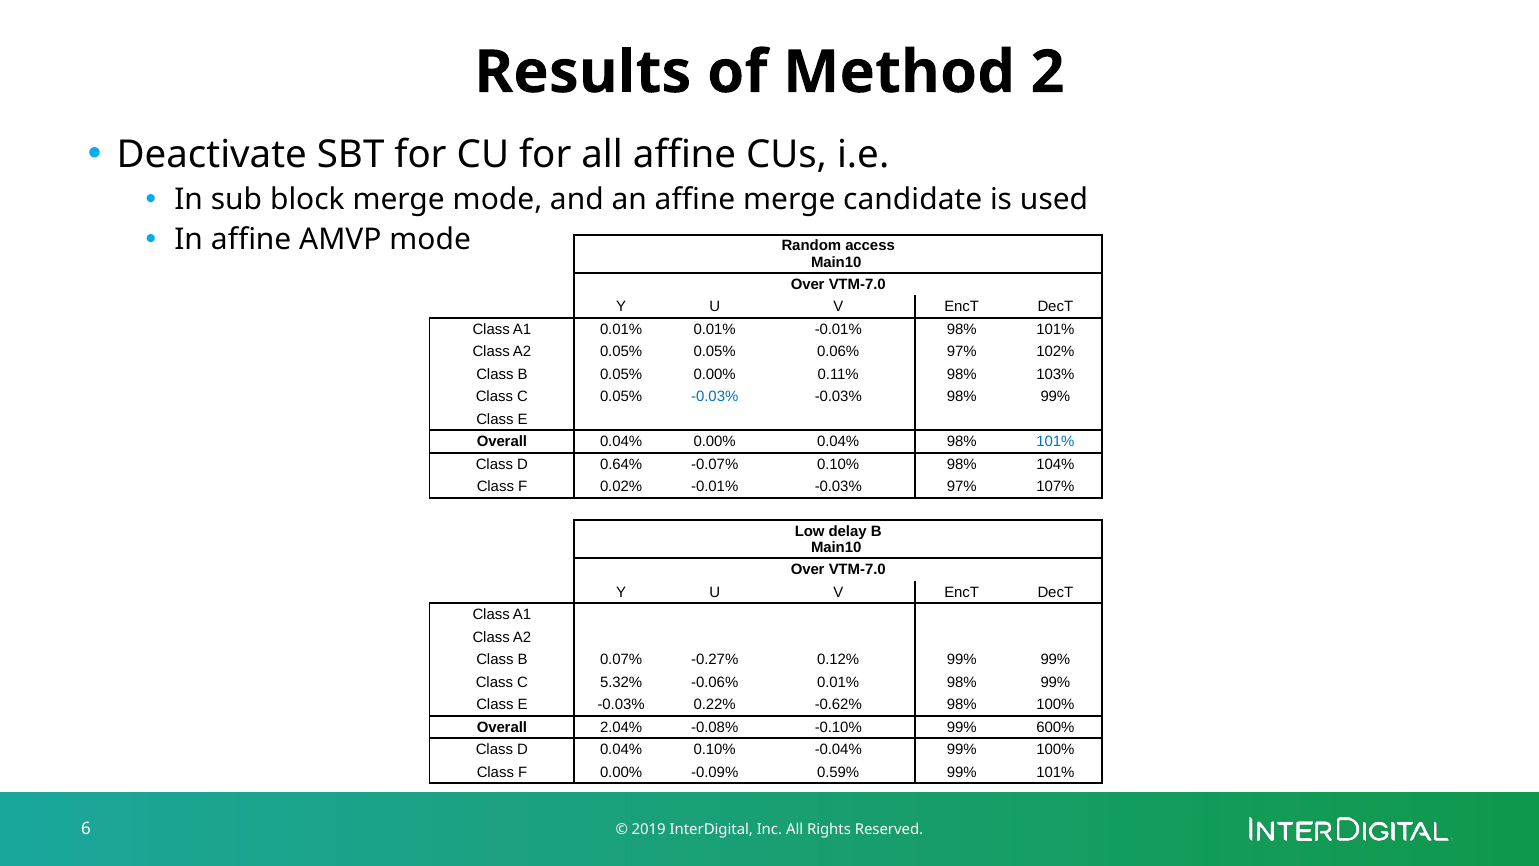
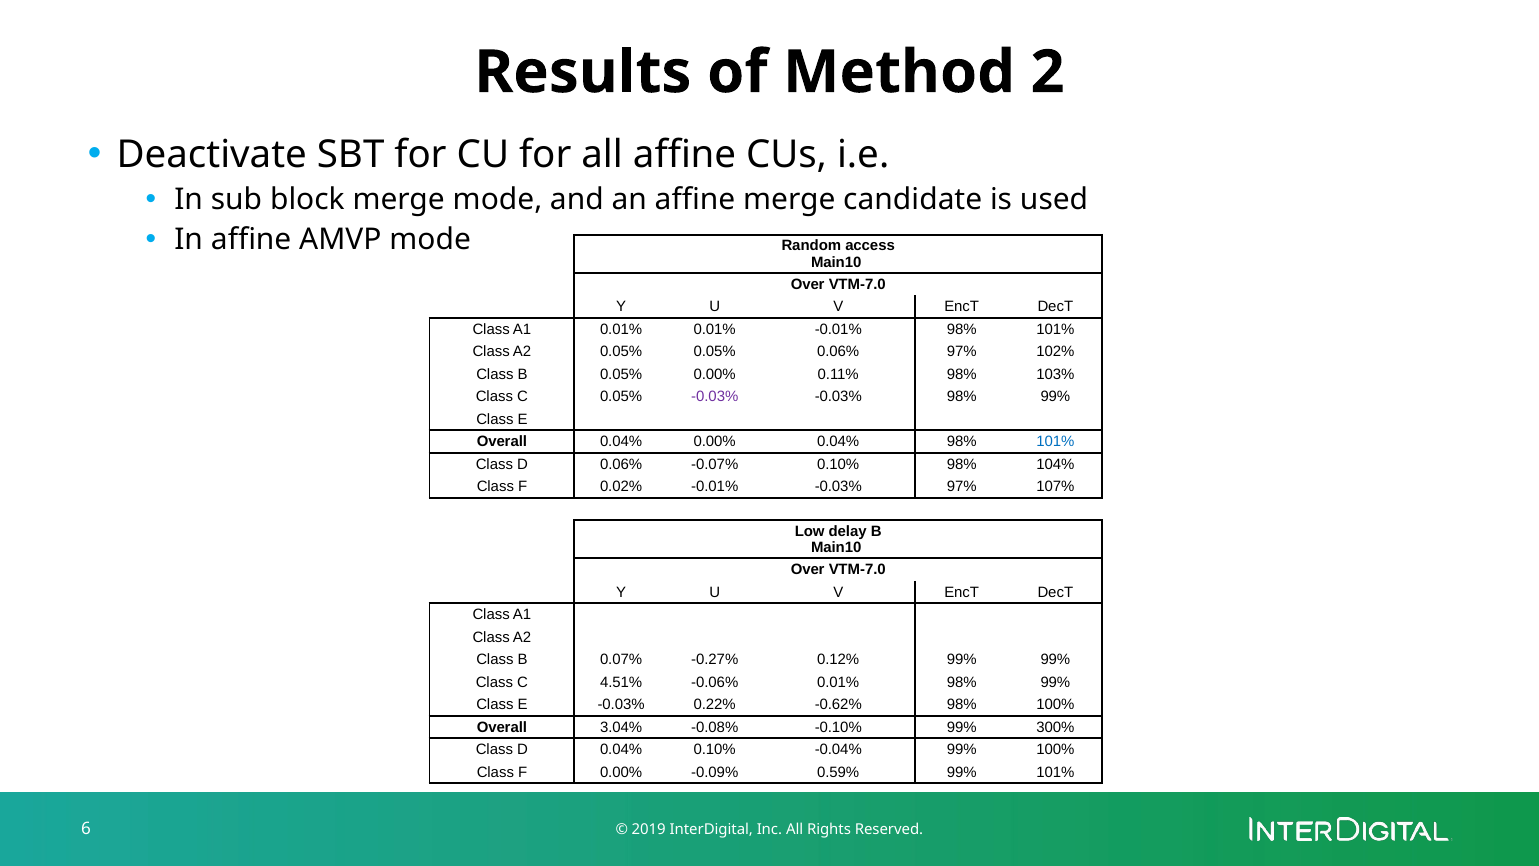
-0.03% at (715, 397) colour: blue -> purple
D 0.64%: 0.64% -> 0.06%
5.32%: 5.32% -> 4.51%
2.04%: 2.04% -> 3.04%
600%: 600% -> 300%
